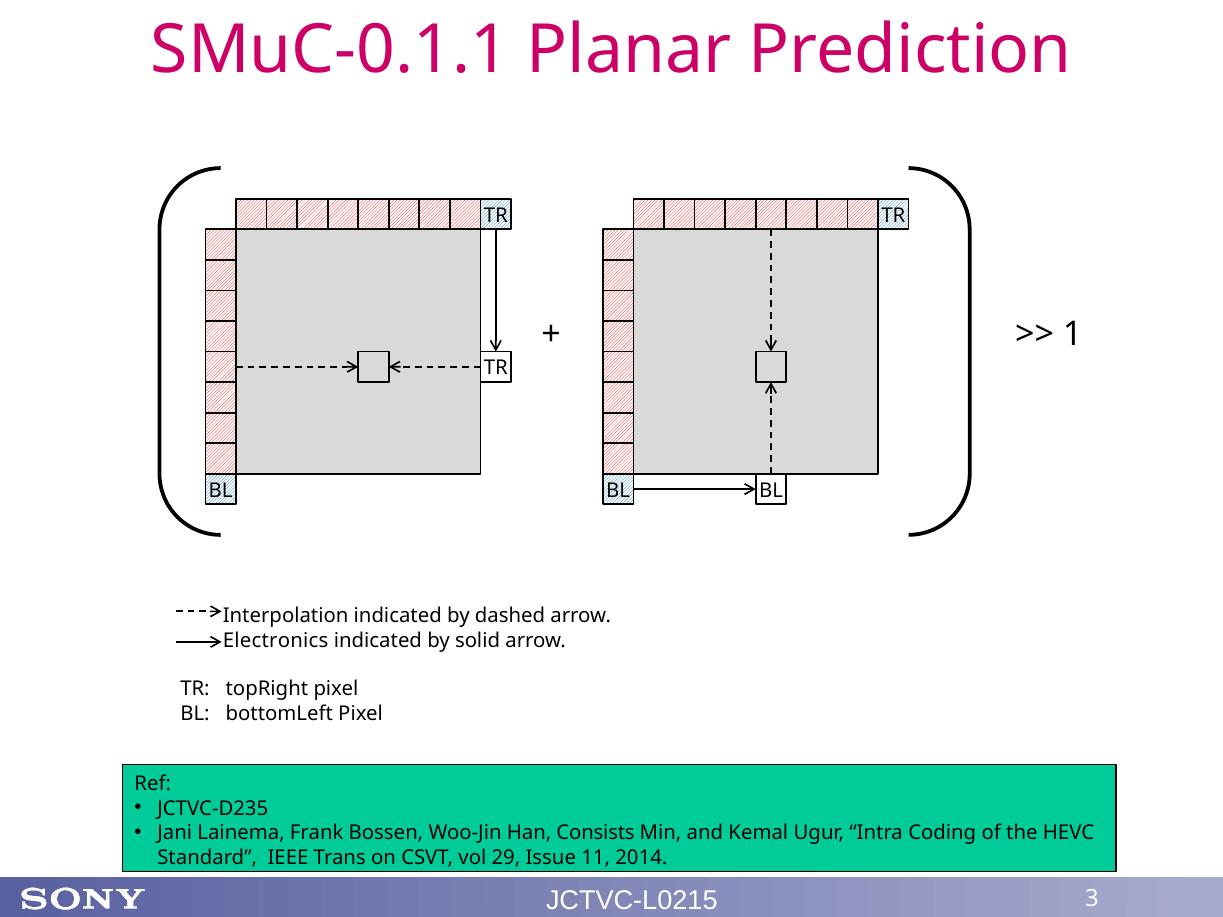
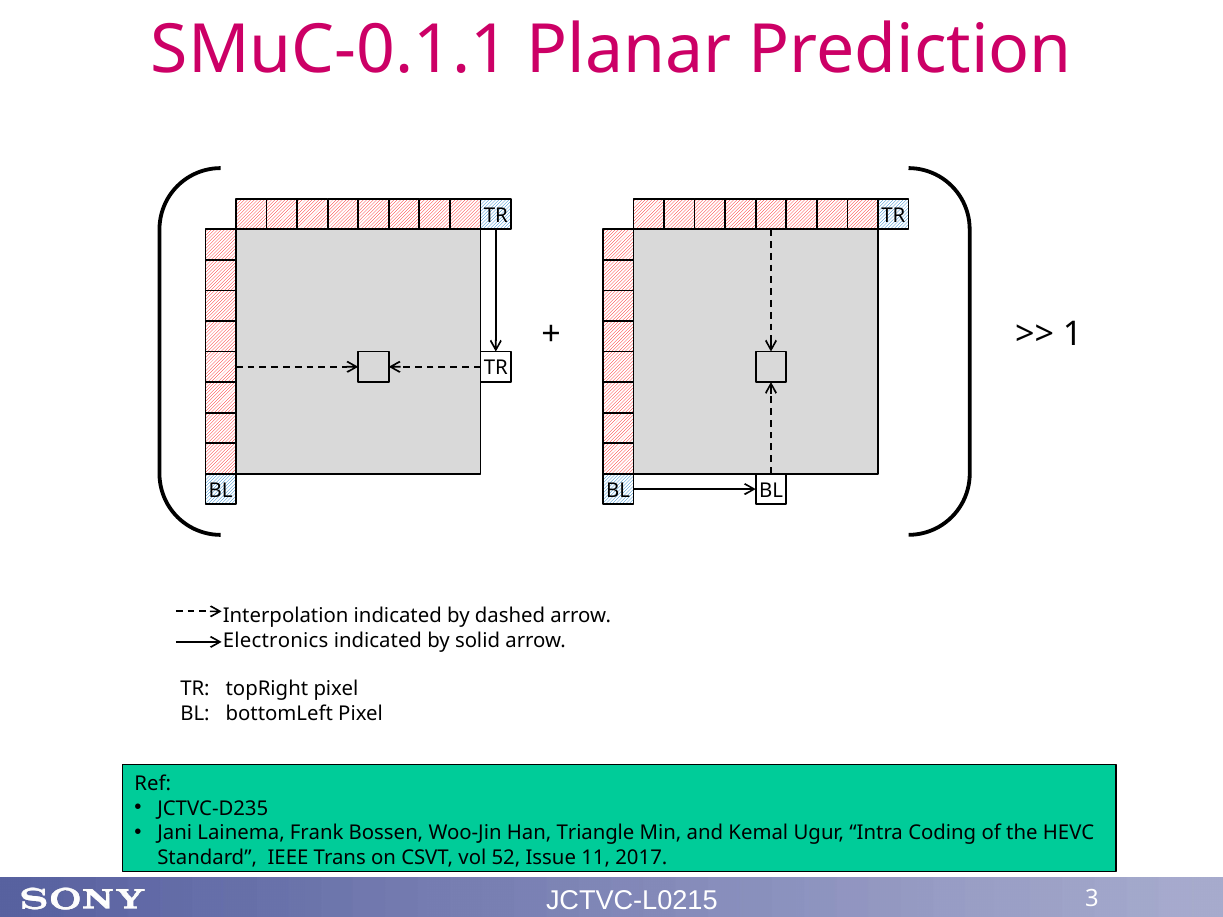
Consists: Consists -> Triangle
29: 29 -> 52
2014: 2014 -> 2017
